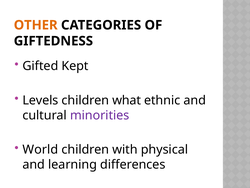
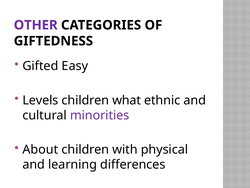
OTHER colour: orange -> purple
Kept: Kept -> Easy
World: World -> About
